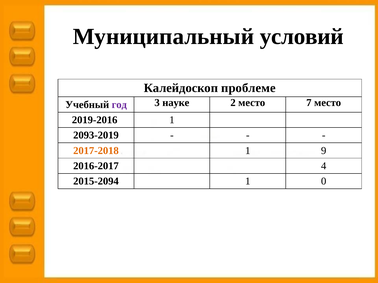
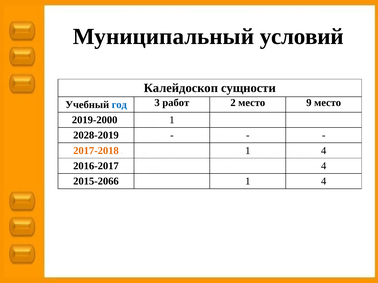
проблеме: проблеме -> сущности
год colour: purple -> blue
науке: науке -> работ
7: 7 -> 9
2019-2016: 2019-2016 -> 2019-2000
2093-2019: 2093-2019 -> 2028-2019
9 at (324, 151): 9 -> 4
2015-2094: 2015-2094 -> 2015-2066
0 at (324, 181): 0 -> 4
